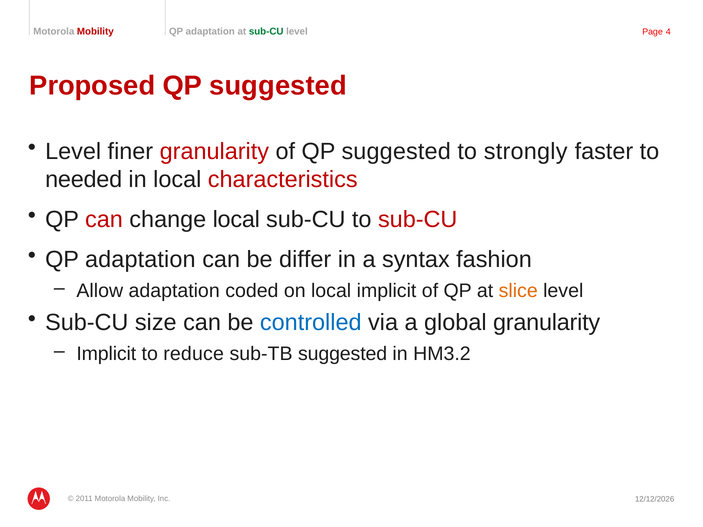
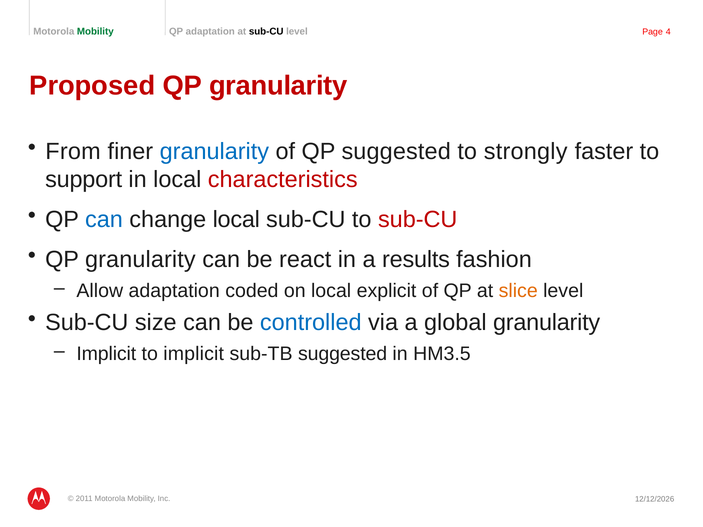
Mobility at (95, 32) colour: red -> green
sub-CU at (266, 32) colour: green -> black
Proposed QP suggested: suggested -> granularity
Level at (73, 152): Level -> From
granularity at (214, 152) colour: red -> blue
needed: needed -> support
can at (104, 220) colour: red -> blue
adaptation at (140, 259): adaptation -> granularity
differ: differ -> react
syntax: syntax -> results
local implicit: implicit -> explicit
to reduce: reduce -> implicit
HM3.2: HM3.2 -> HM3.5
